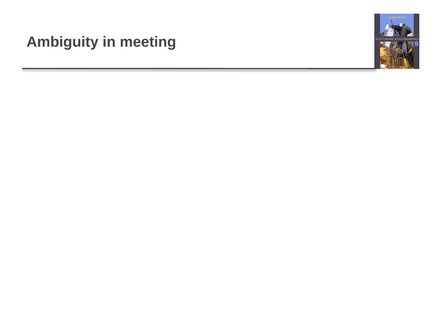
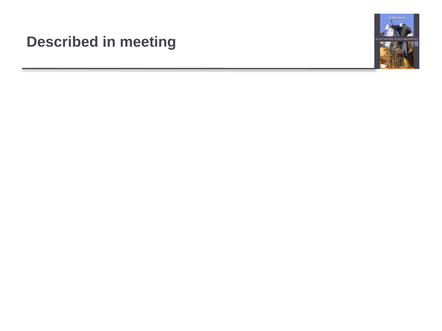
Ambiguity: Ambiguity -> Described
